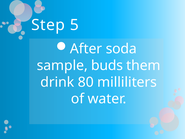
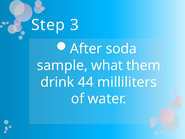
5: 5 -> 3
buds: buds -> what
80: 80 -> 44
